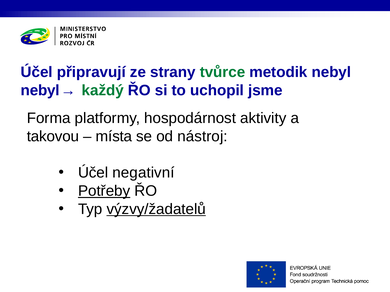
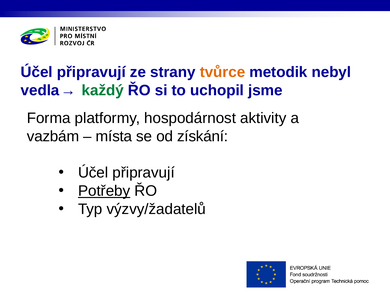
tvůrce colour: green -> orange
nebyl at (40, 91): nebyl -> vedla
takovou: takovou -> vazbám
nástroj: nástroj -> získání
negativní at (144, 173): negativní -> připravují
výzvy/žadatelů underline: present -> none
